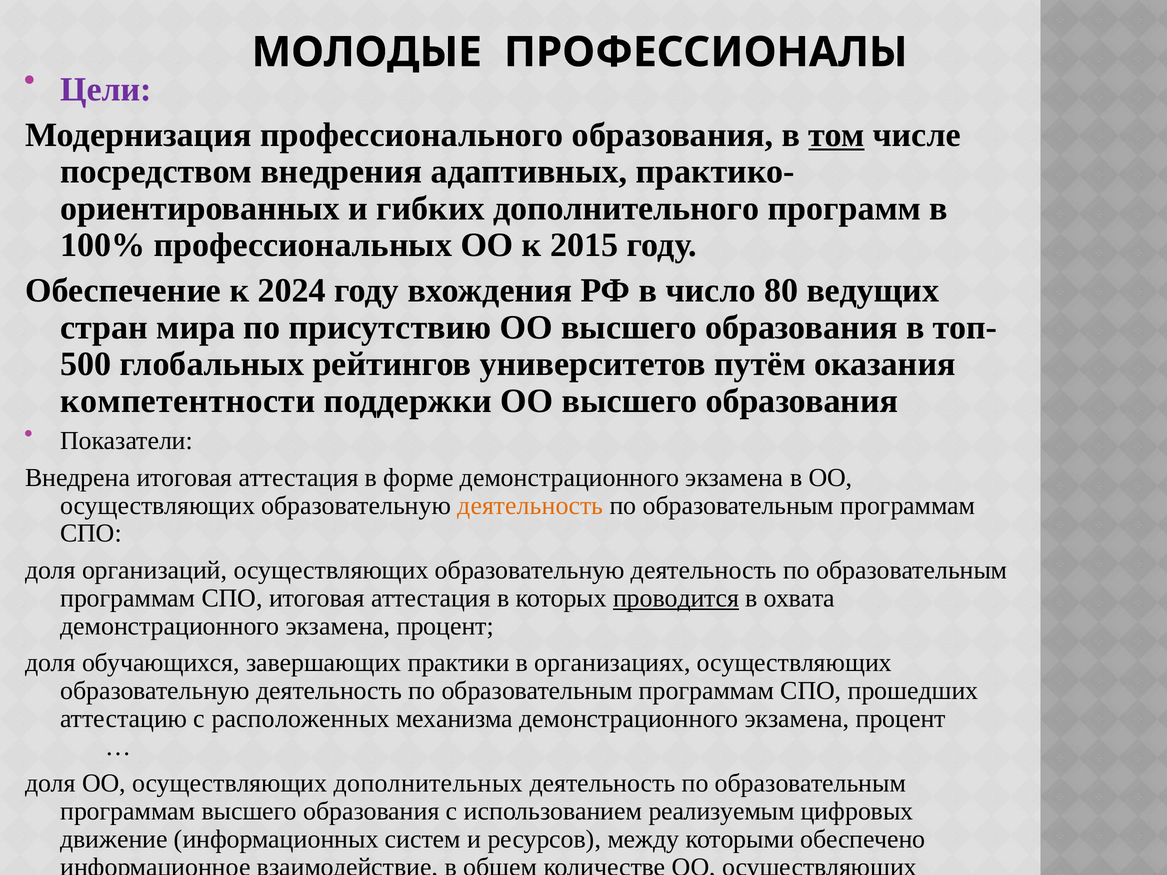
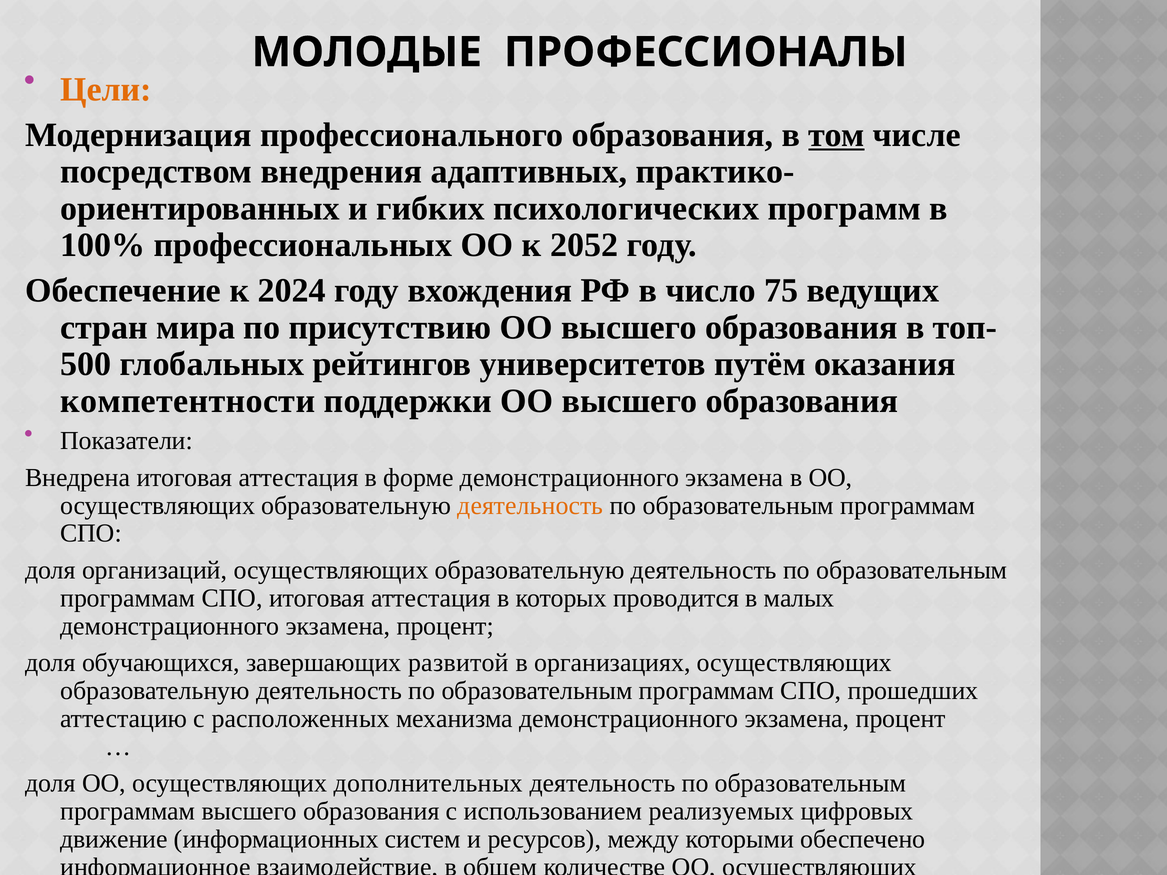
Цели colour: purple -> orange
дополнительного: дополнительного -> психологических
2015: 2015 -> 2052
80: 80 -> 75
проводится underline: present -> none
охвата: охвата -> малых
практики: практики -> развитой
реализуемым: реализуемым -> реализуемых
